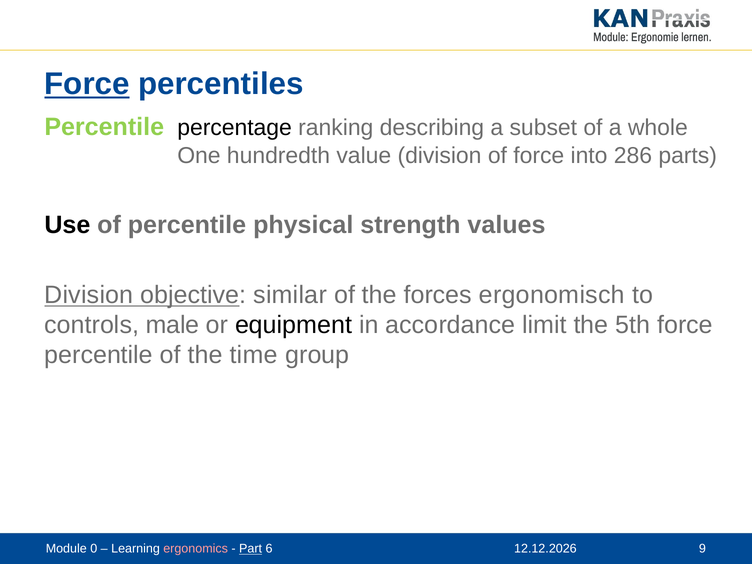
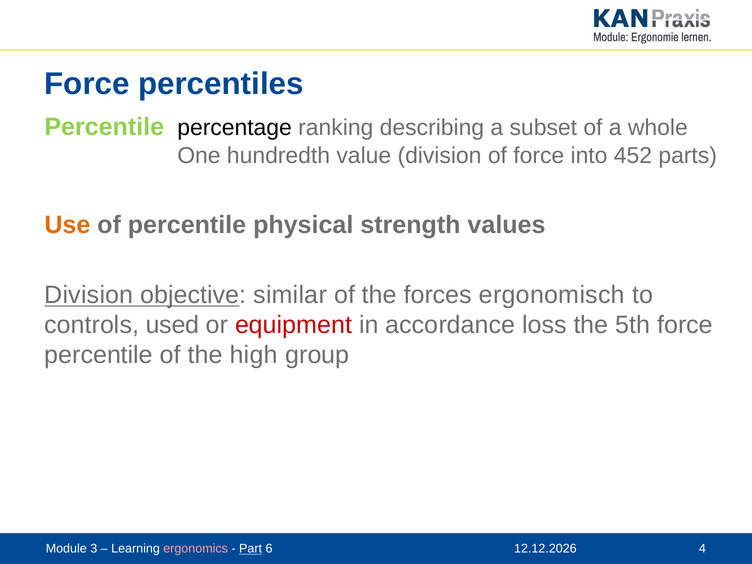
Force at (87, 84) underline: present -> none
286: 286 -> 452
Use colour: black -> orange
male: male -> used
equipment colour: black -> red
limit: limit -> loss
time: time -> high
0: 0 -> 3
9: 9 -> 4
